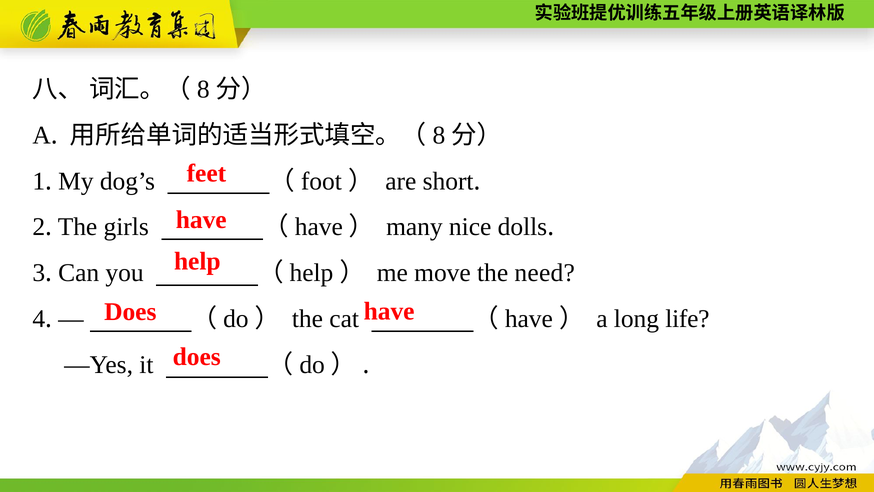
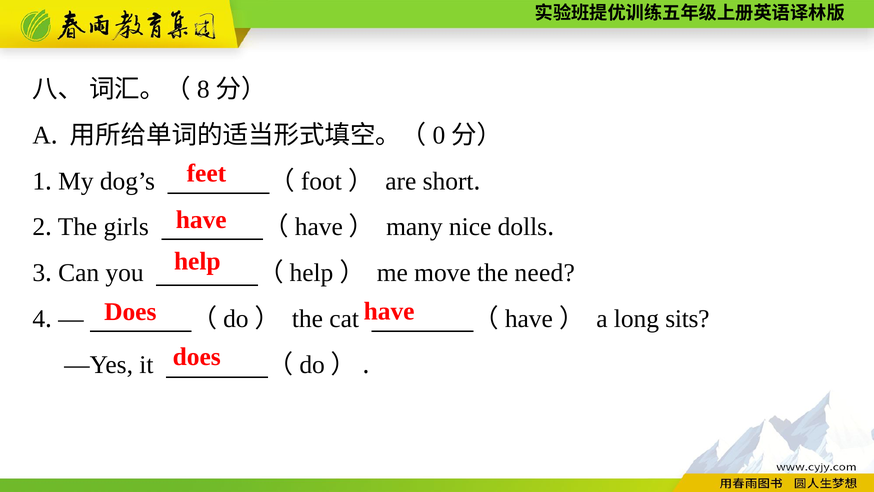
8 at (439, 135): 8 -> 0
life: life -> sits
